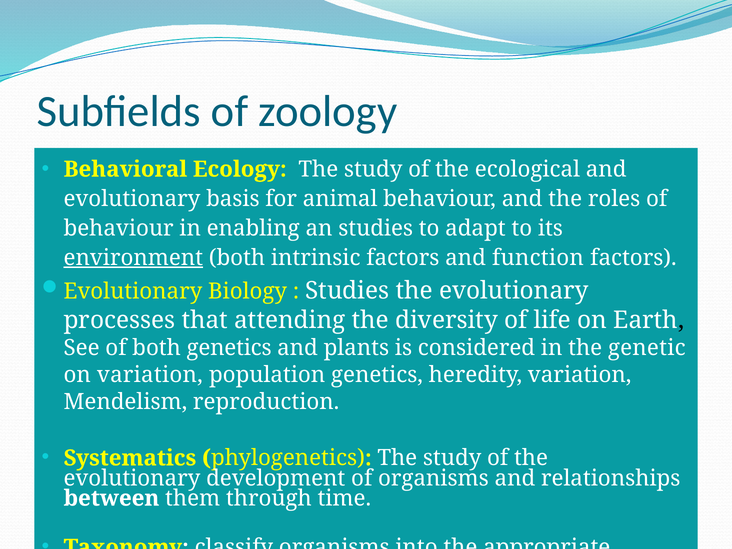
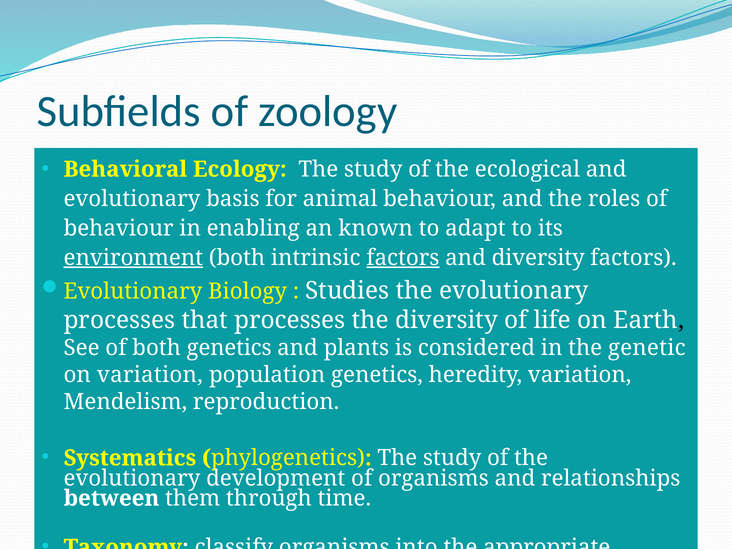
an studies: studies -> known
factors at (403, 258) underline: none -> present
and function: function -> diversity
that attending: attending -> processes
